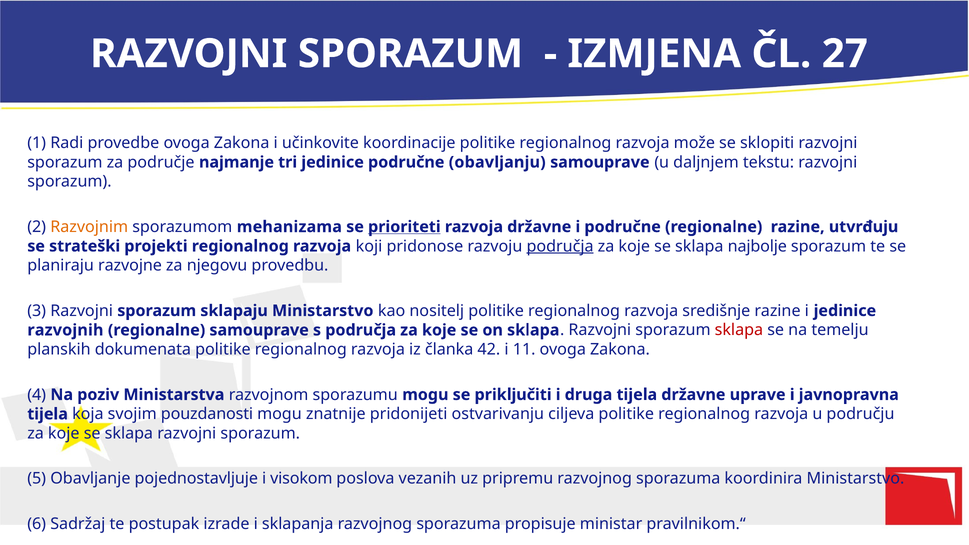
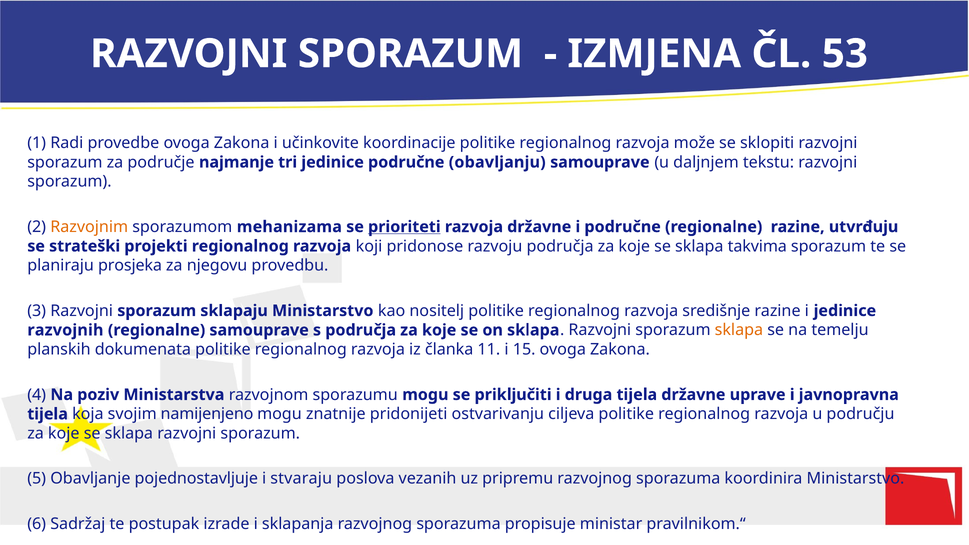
27: 27 -> 53
područja at (560, 246) underline: present -> none
najbolje: najbolje -> takvima
razvojne: razvojne -> prosjeka
sklapa at (739, 330) colour: red -> orange
42: 42 -> 11
11: 11 -> 15
pouzdanosti: pouzdanosti -> namijenjeno
visokom: visokom -> stvaraju
